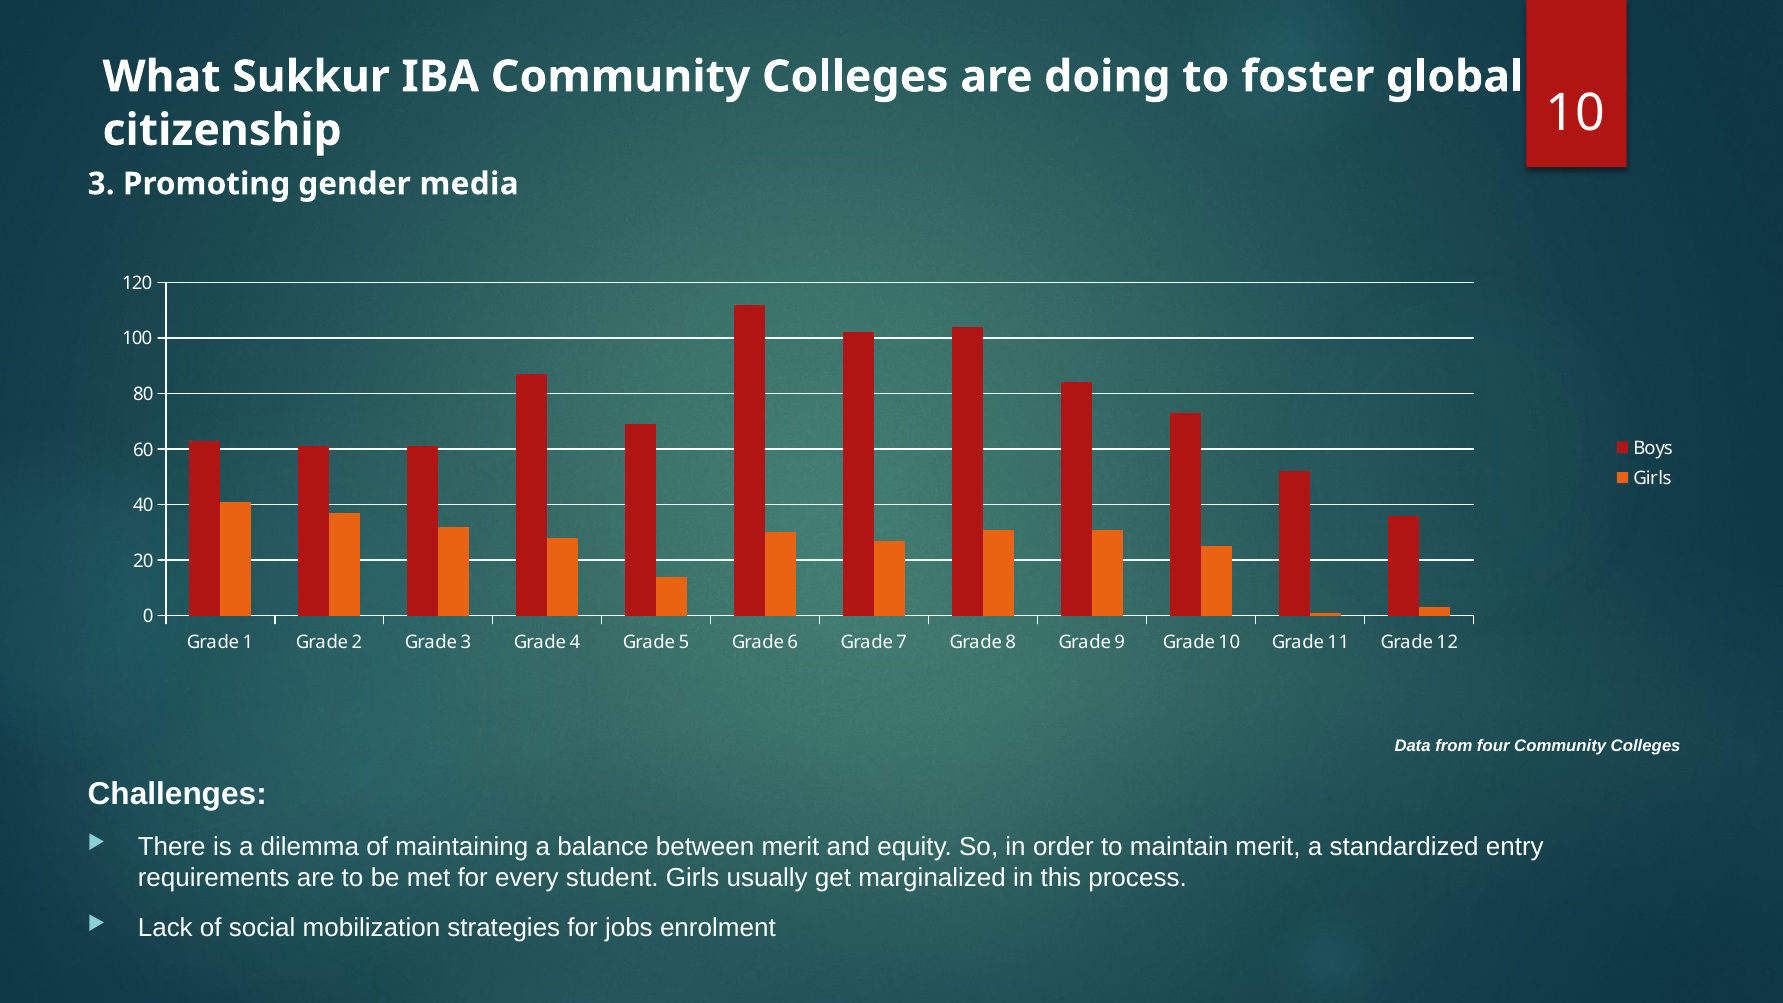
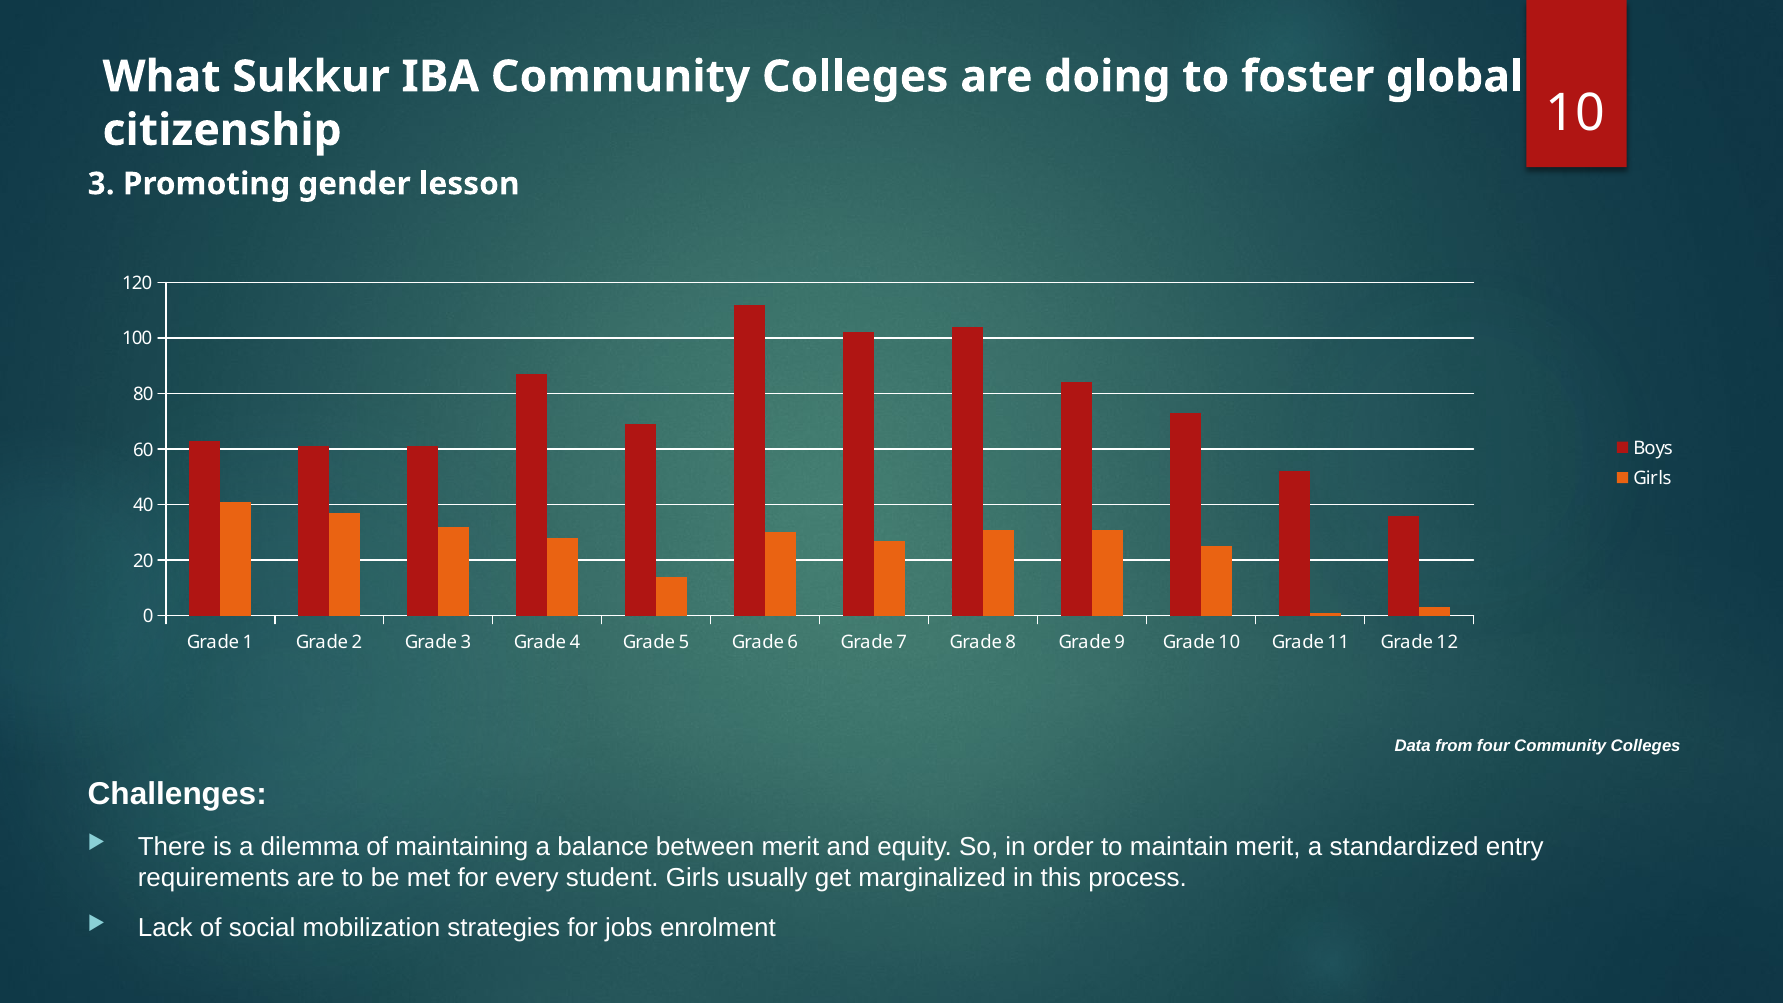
media: media -> lesson
